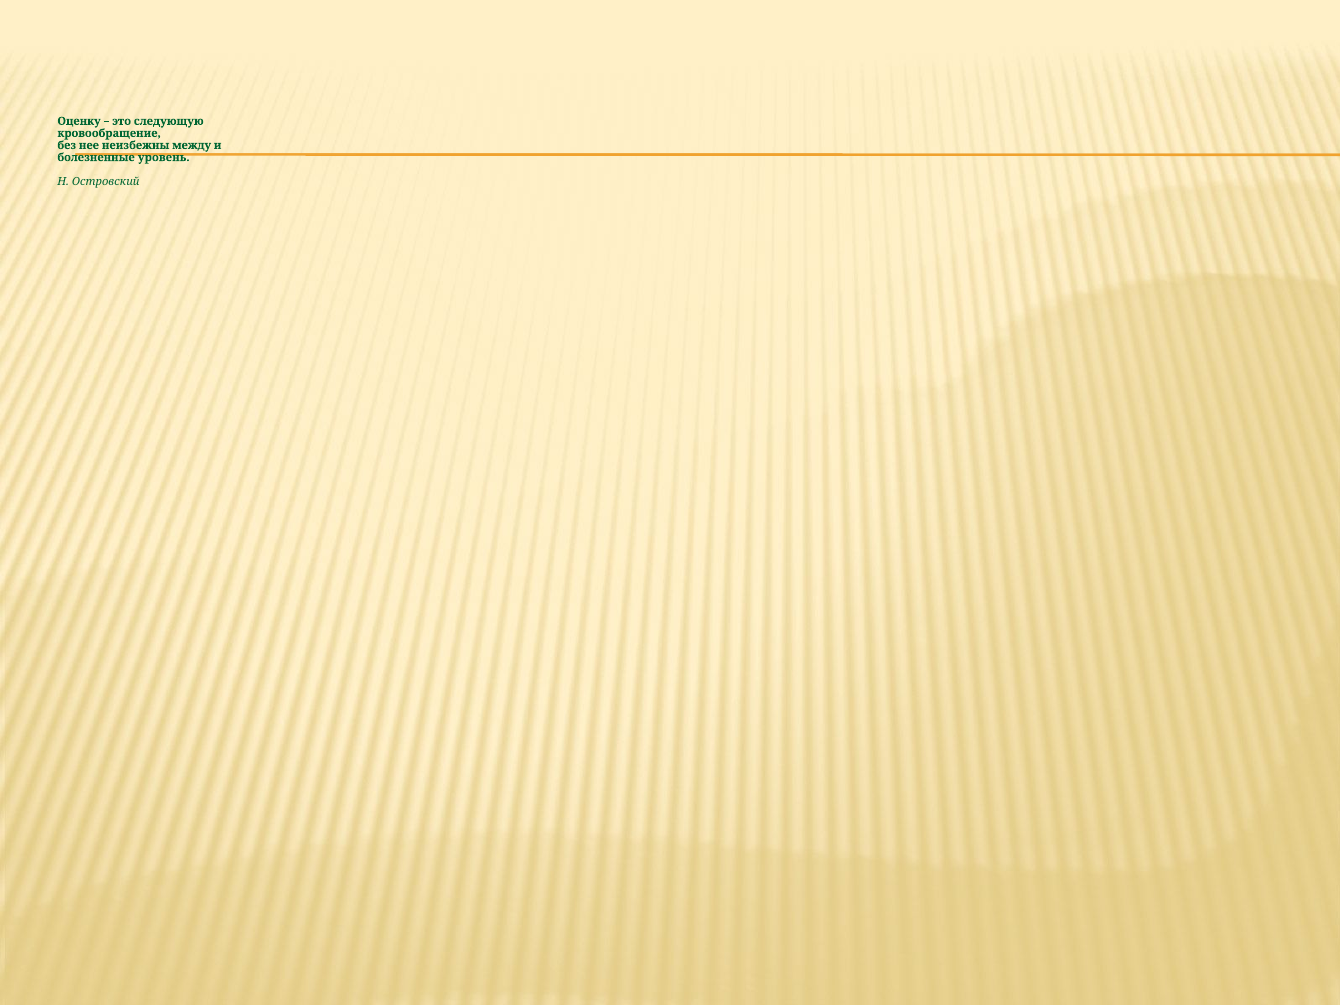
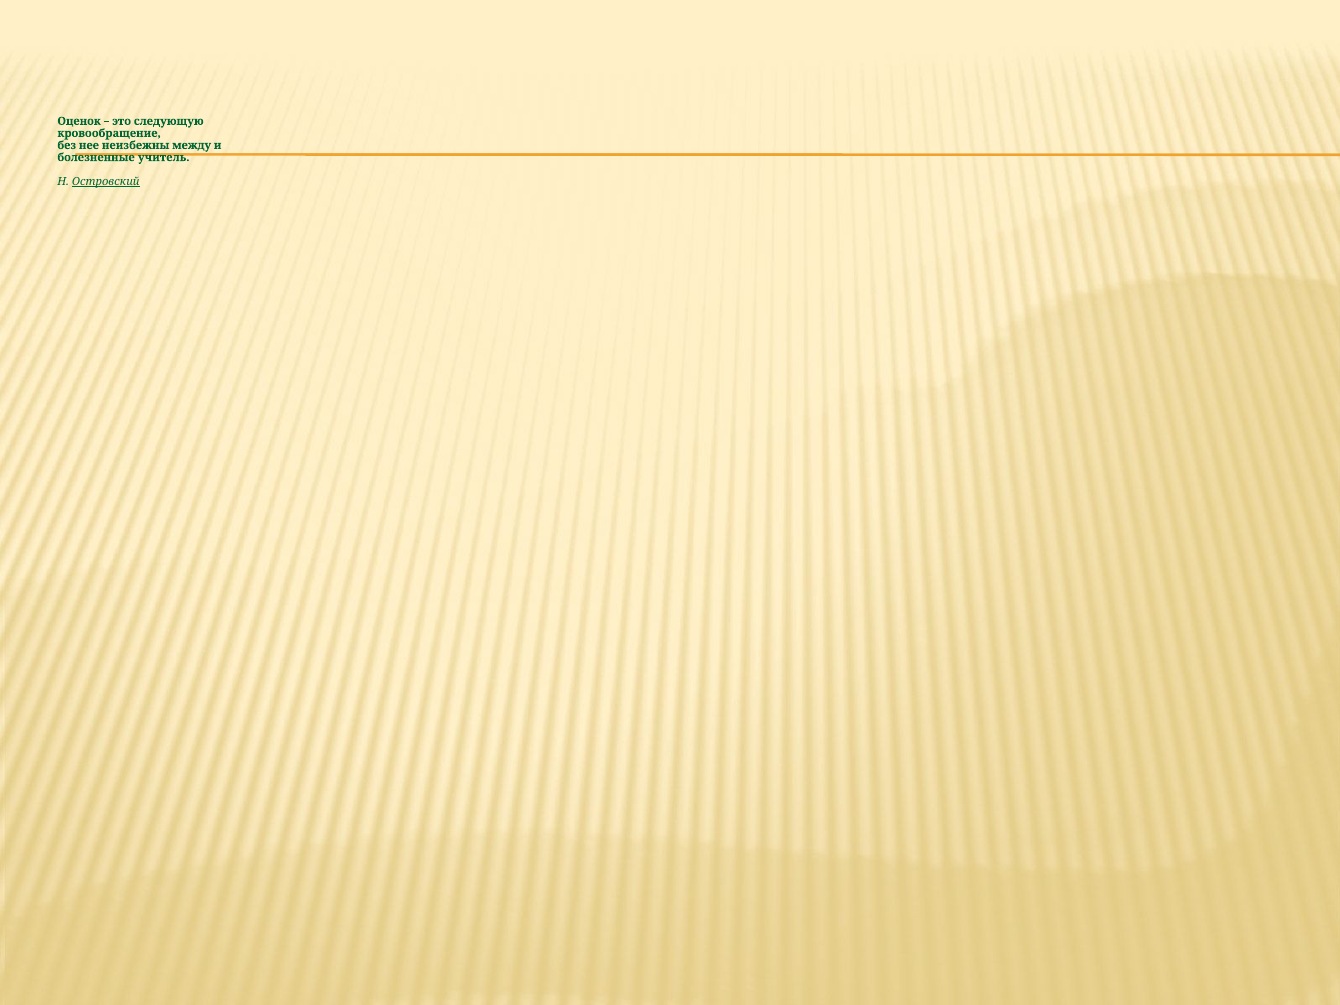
Оценку: Оценку -> Оценок
уровень: уровень -> учитель
Островский underline: none -> present
